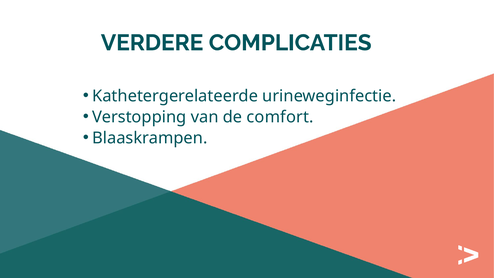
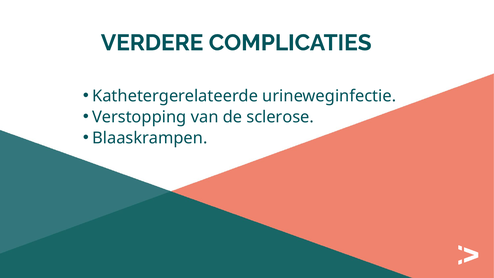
comfort: comfort -> sclerose
